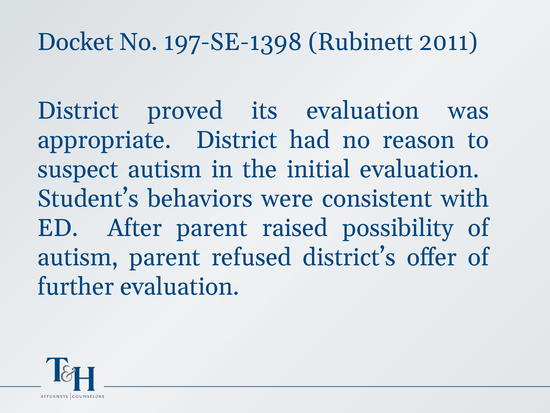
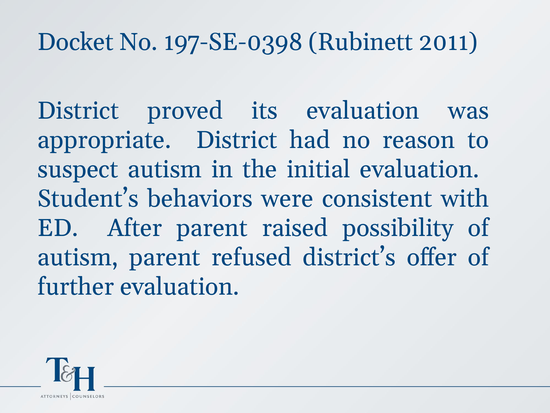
197-SE-1398: 197-SE-1398 -> 197-SE-0398
